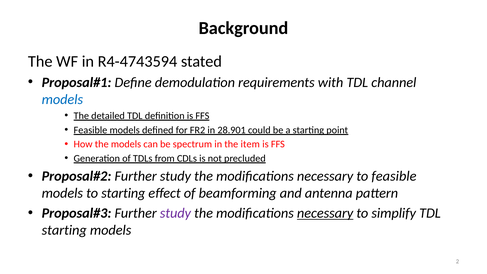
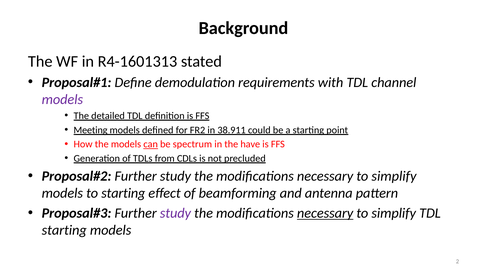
R4-4743594: R4-4743594 -> R4-1601313
models at (62, 99) colour: blue -> purple
Feasible at (90, 130): Feasible -> Meeting
28.901: 28.901 -> 38.911
can underline: none -> present
item: item -> have
feasible at (394, 176): feasible -> simplify
